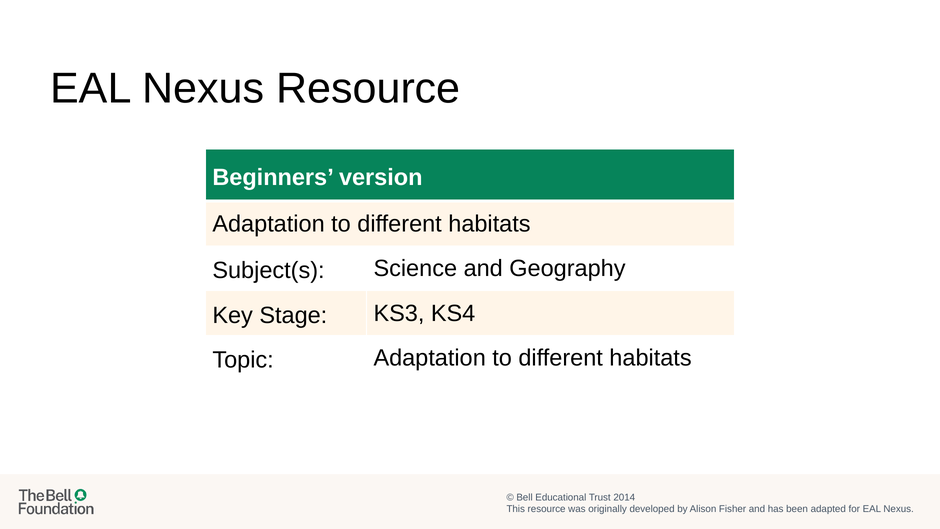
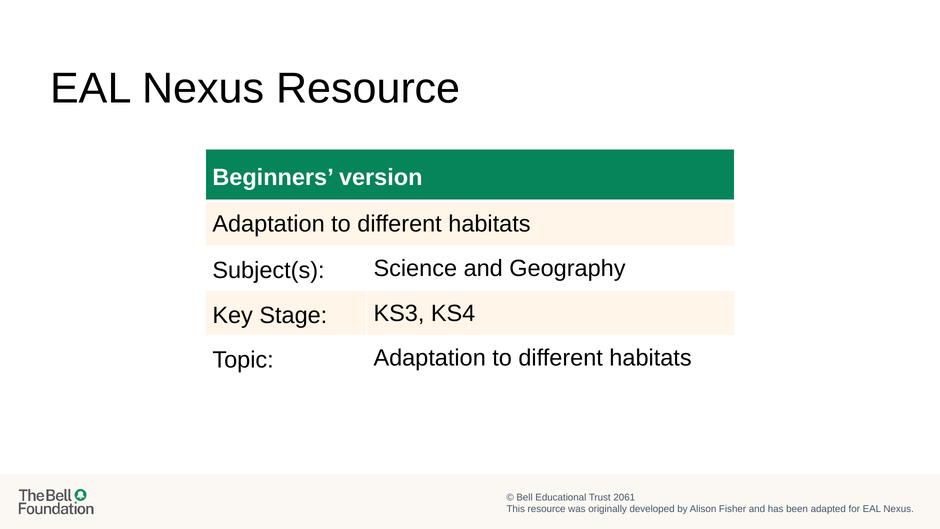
2014: 2014 -> 2061
